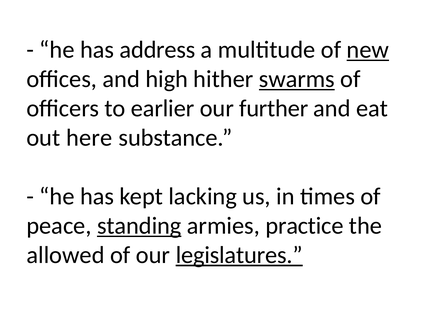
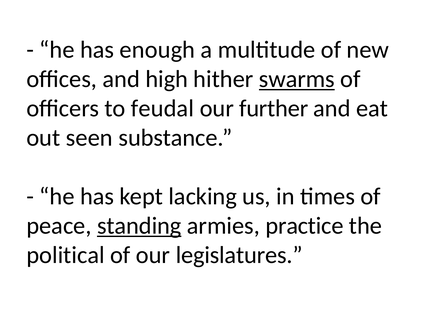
address: address -> enough
new underline: present -> none
earlier: earlier -> feudal
here: here -> seen
allowed: allowed -> political
legislatures underline: present -> none
